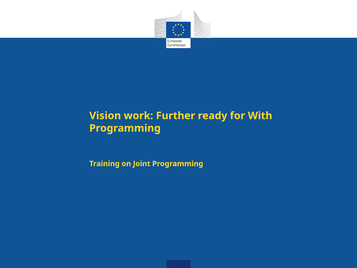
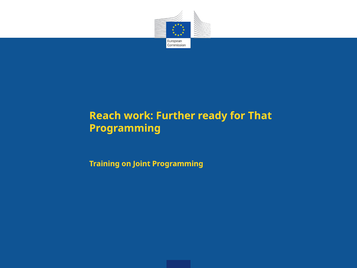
Vision: Vision -> Reach
With: With -> That
